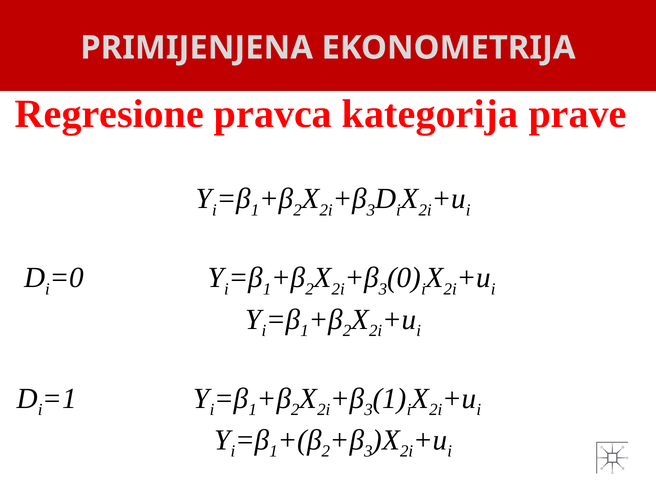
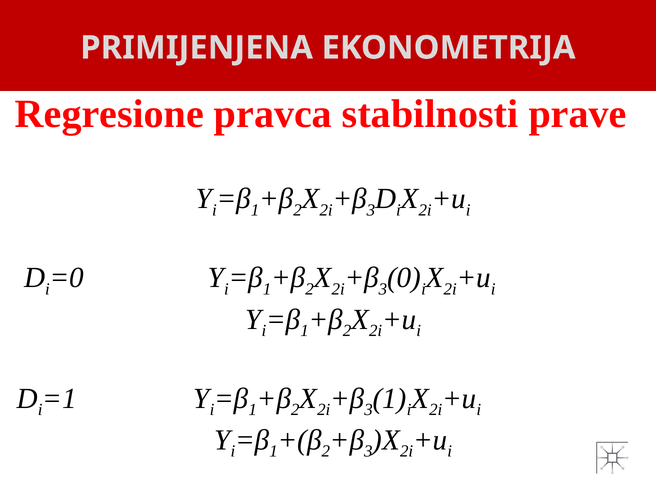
kategorija: kategorija -> stabilnosti
